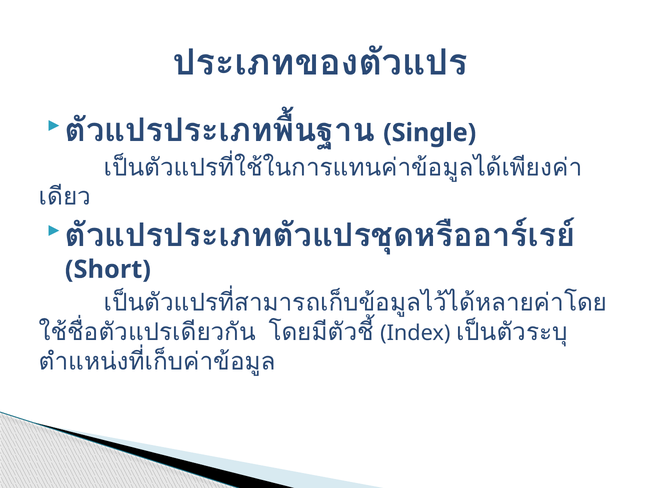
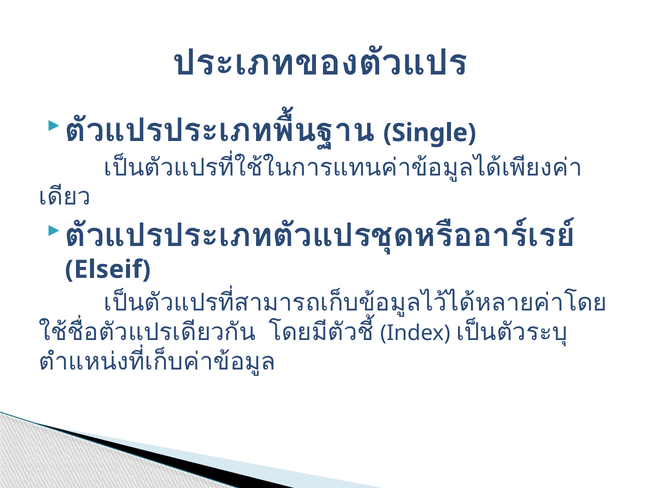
Short: Short -> Elseif
